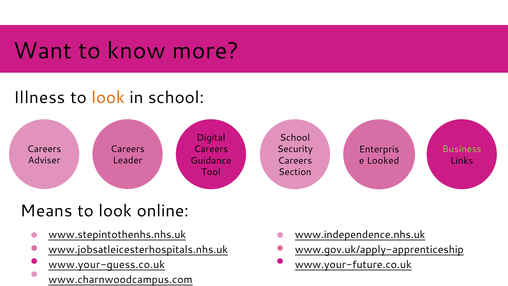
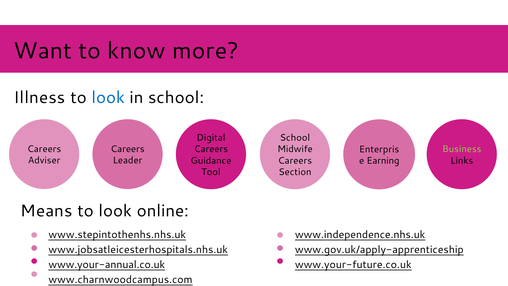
look at (108, 97) colour: orange -> blue
Security: Security -> Midwife
Looked: Looked -> Earning
www.your-guess.co.uk: www.your-guess.co.uk -> www.your-annual.co.uk
